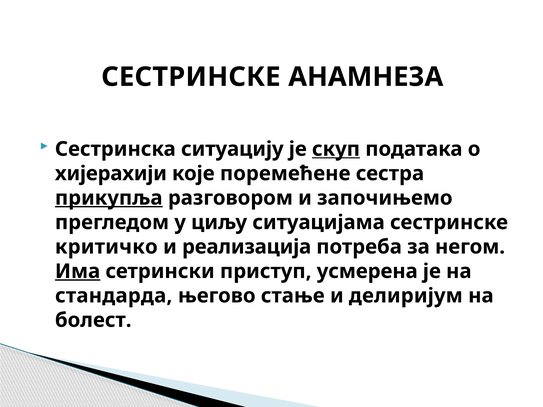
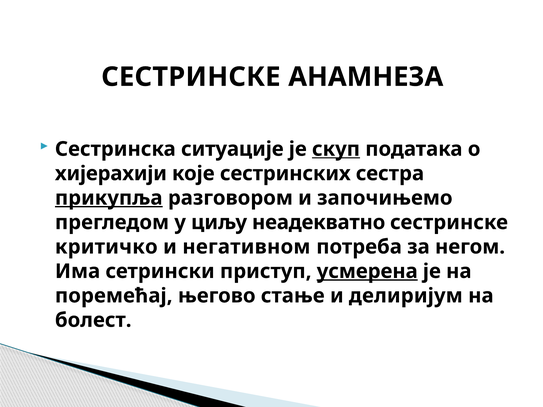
ситуацију: ситуацију -> ситуације
поремећене: поремећене -> сестринских
ситуацијама: ситуацијама -> неадекватно
реализација: реализација -> негативном
Има underline: present -> none
усмерена underline: none -> present
стандарда: стандарда -> поремећај
